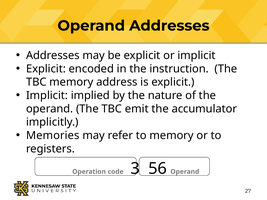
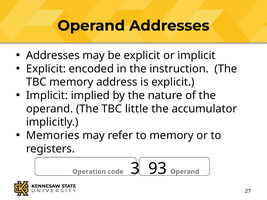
emit: emit -> little
56: 56 -> 93
